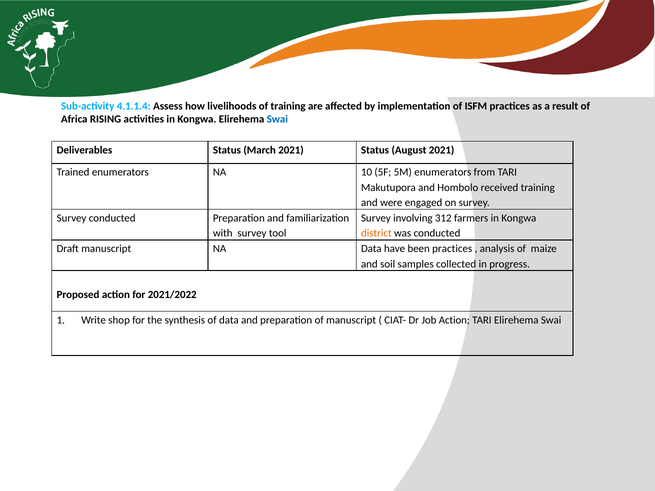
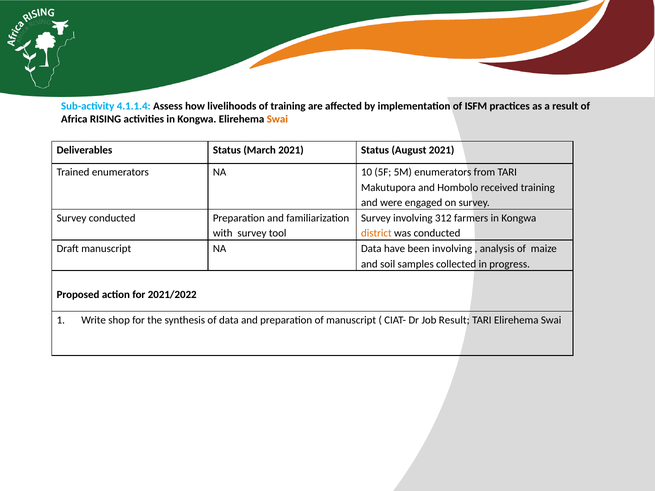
Swai at (277, 119) colour: blue -> orange
been practices: practices -> involving
Job Action: Action -> Result
